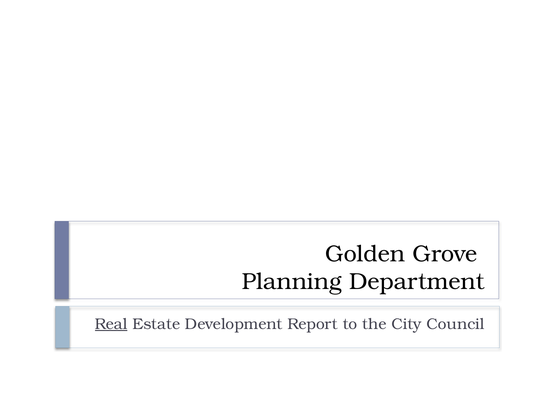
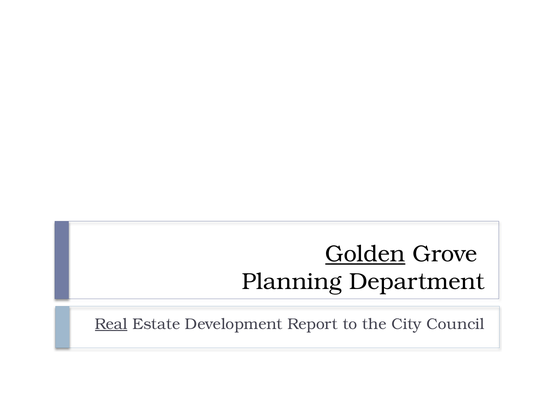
Golden underline: none -> present
